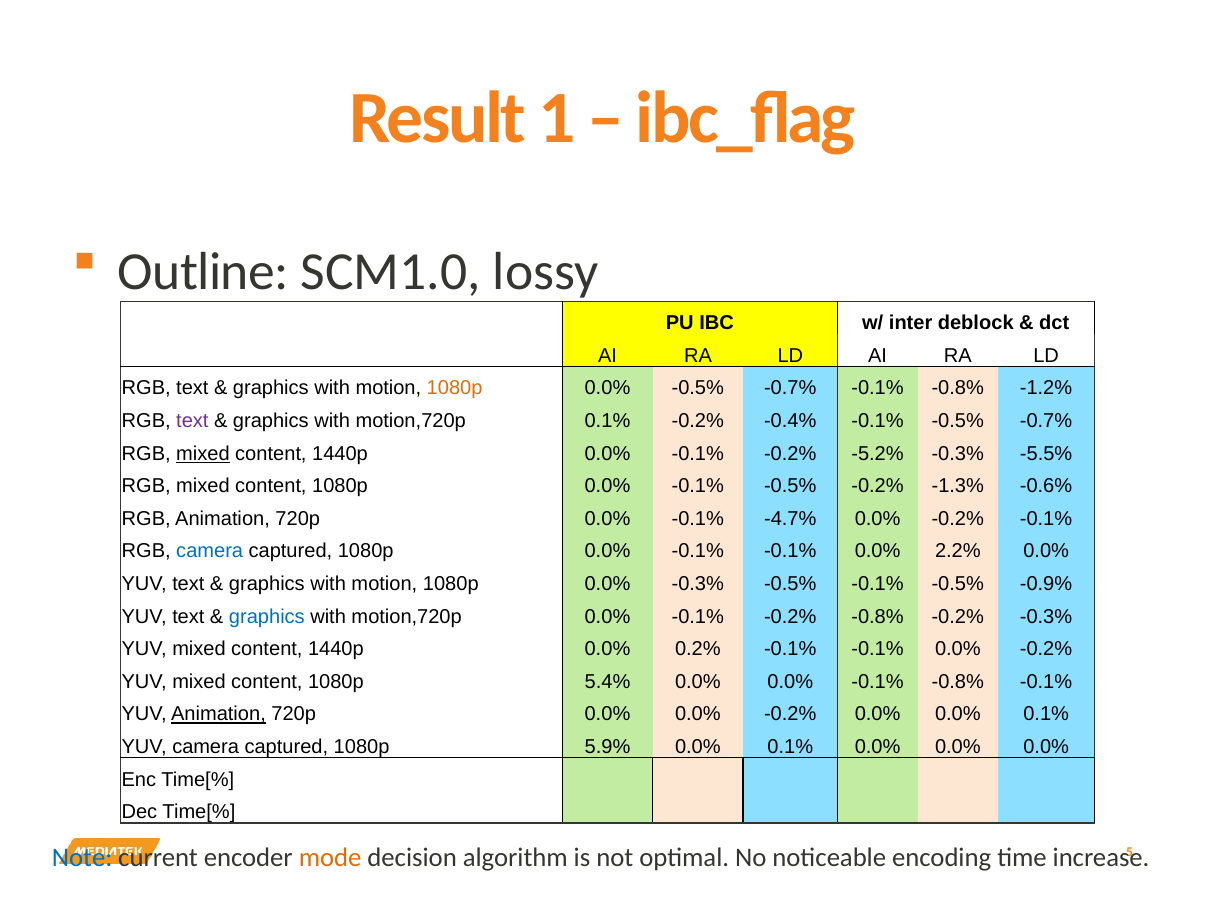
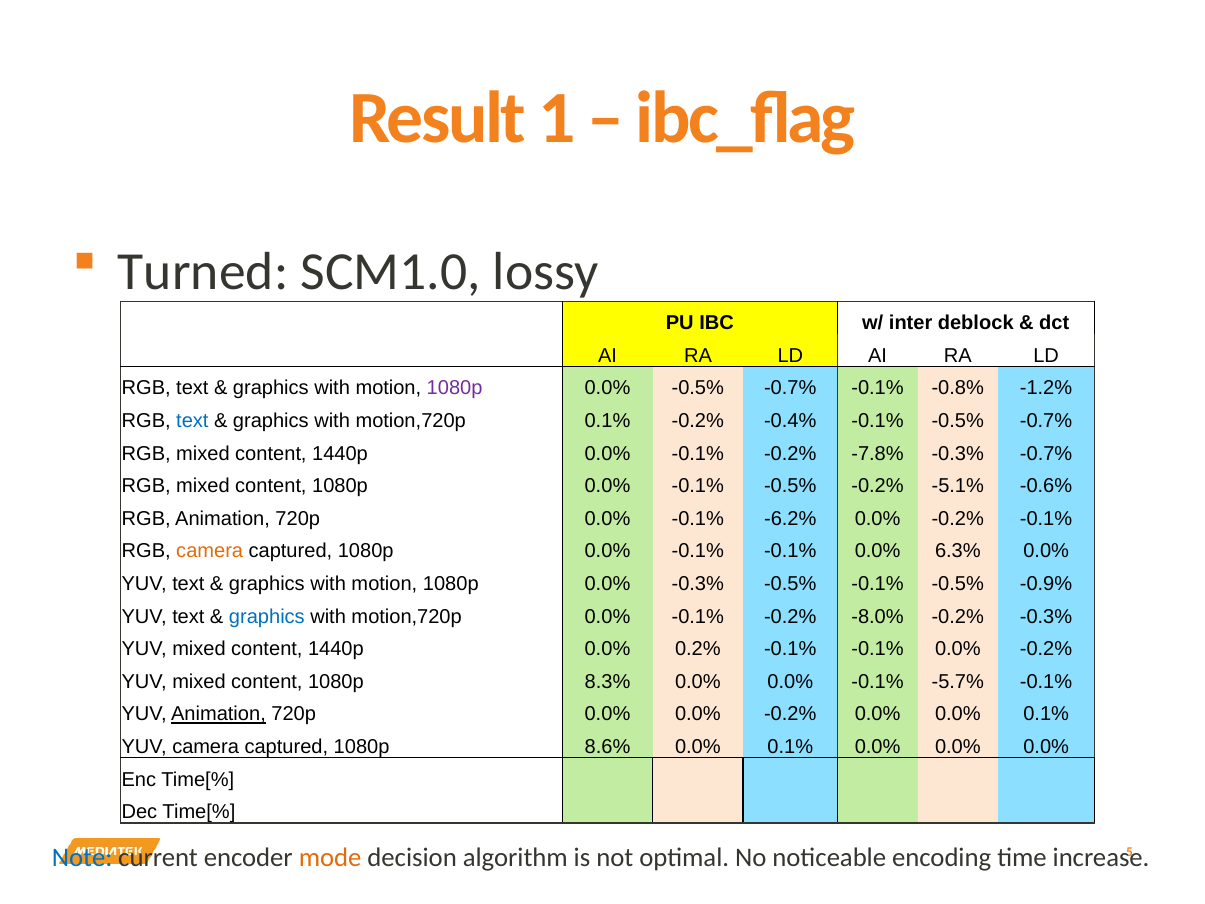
Outline: Outline -> Turned
1080p at (455, 388) colour: orange -> purple
text at (192, 421) colour: purple -> blue
mixed at (203, 453) underline: present -> none
-5.2%: -5.2% -> -7.8%
-0.3% -5.5%: -5.5% -> -0.7%
-1.3%: -1.3% -> -5.1%
-4.7%: -4.7% -> -6.2%
camera at (210, 551) colour: blue -> orange
2.2%: 2.2% -> 6.3%
-0.2% -0.8%: -0.8% -> -8.0%
5.4%: 5.4% -> 8.3%
0.0% -0.1% -0.8%: -0.8% -> -5.7%
5.9%: 5.9% -> 8.6%
